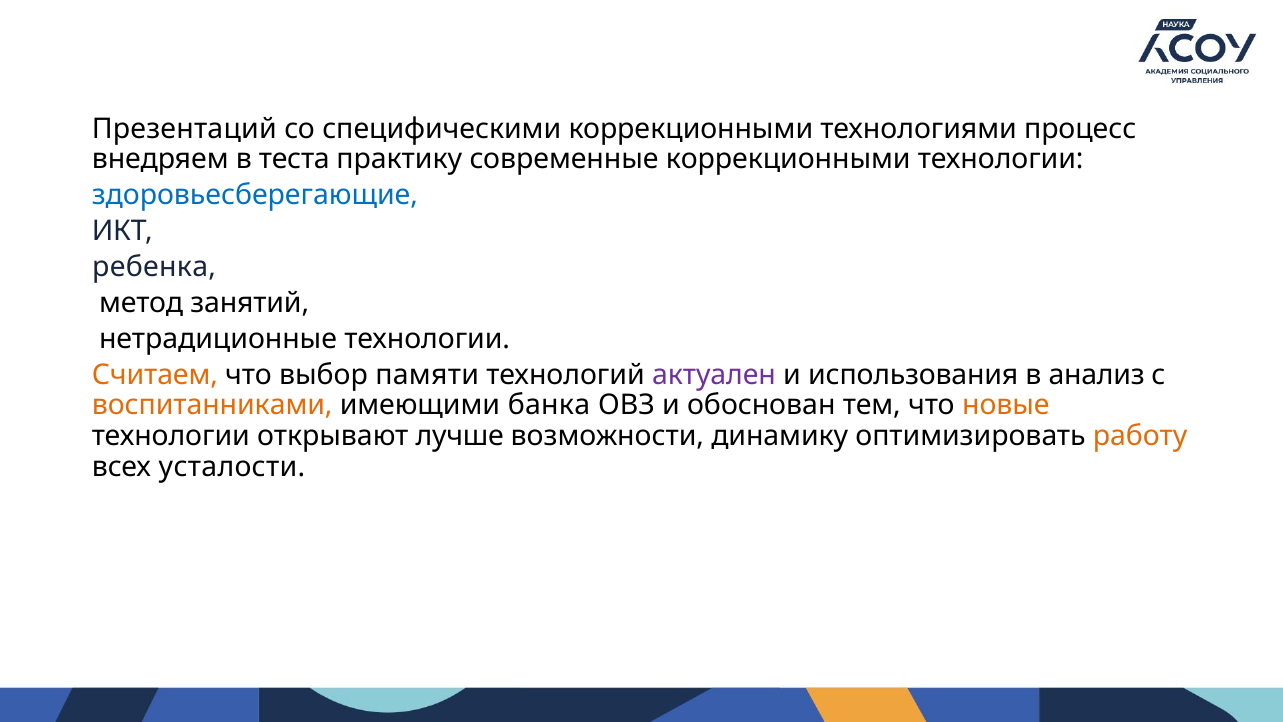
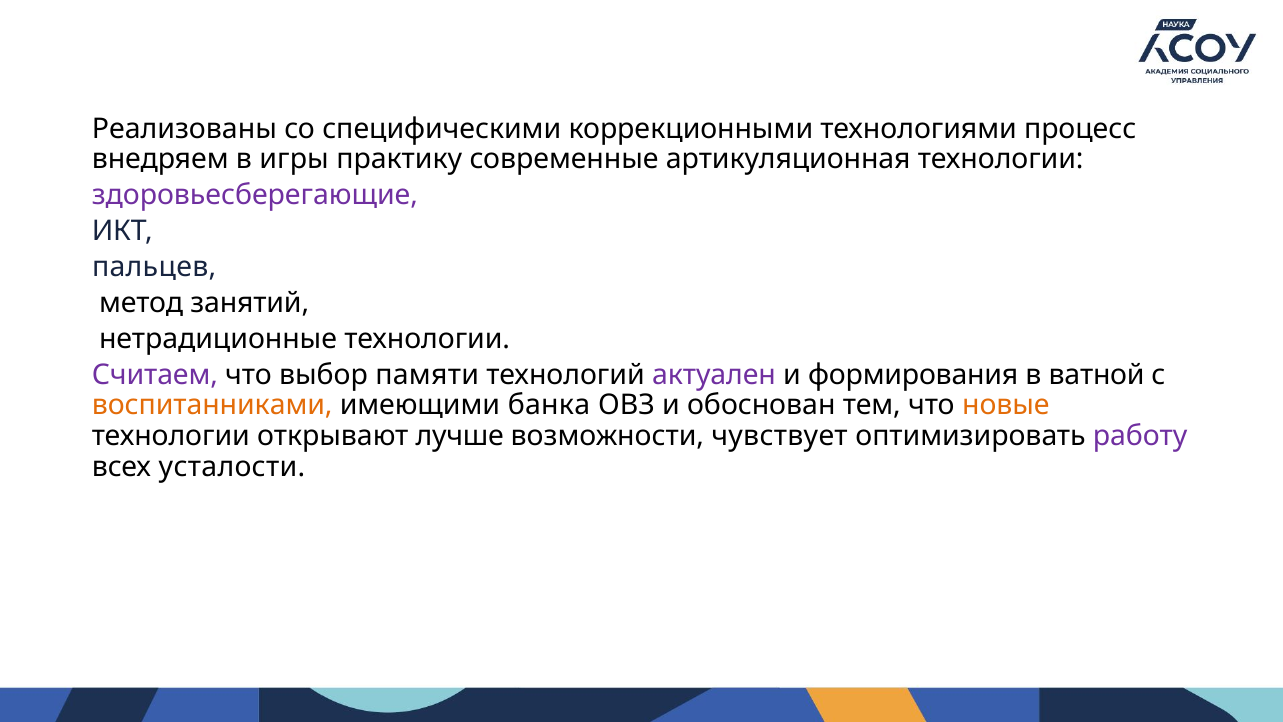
Презентаций: Презентаций -> Реализованы
теста: теста -> игры
современные коррекционными: коррекционными -> артикуляционная
здоровьесберегающие colour: blue -> purple
ребенка: ребенка -> пальцев
Считаем colour: orange -> purple
использования: использования -> формирования
анализ: анализ -> ватной
динамику: динамику -> чувствует
работу colour: orange -> purple
